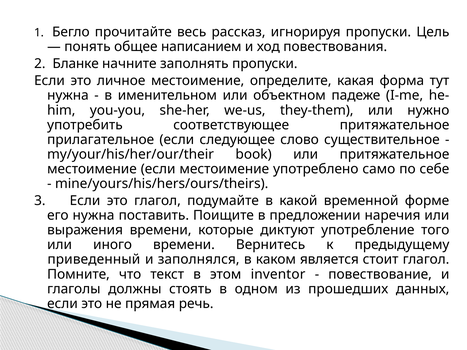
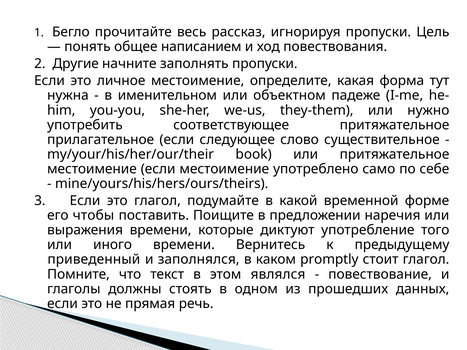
Бланке: Бланке -> Другие
его нужна: нужна -> чтобы
является: является -> promptly
inventor: inventor -> являлся
